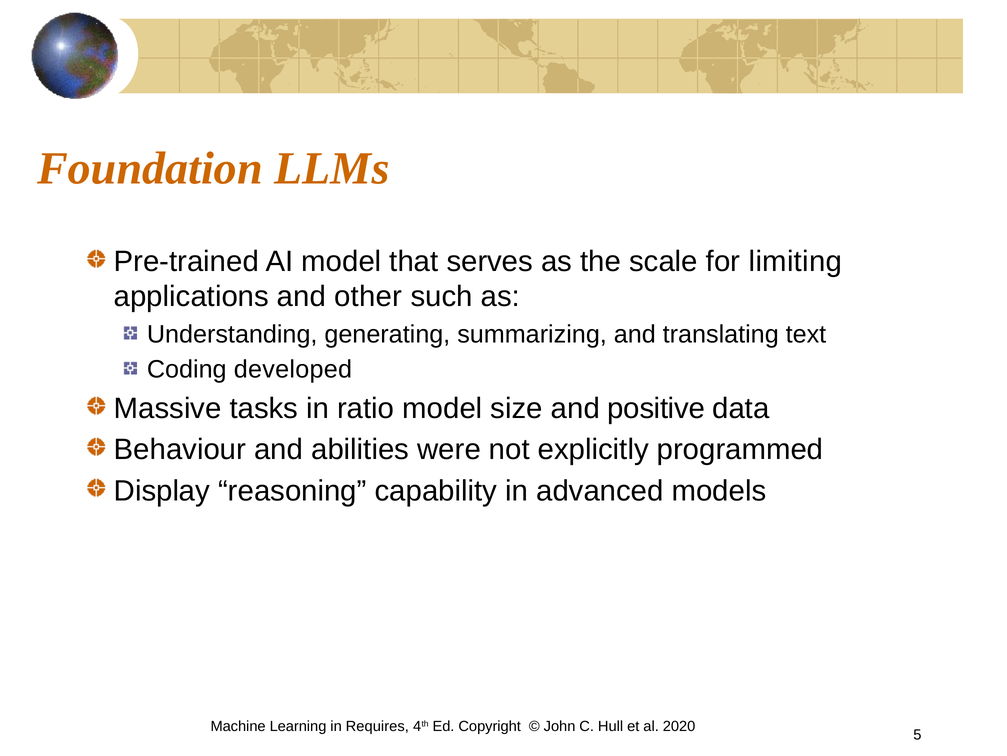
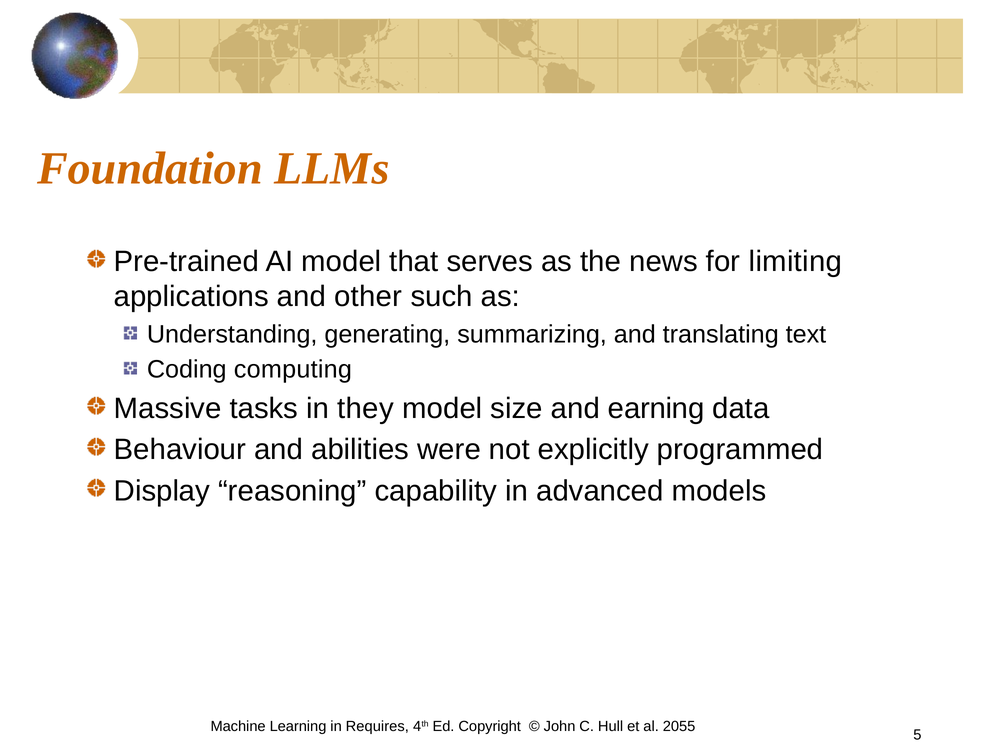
scale: scale -> news
developed: developed -> computing
ratio: ratio -> they
positive: positive -> earning
2020: 2020 -> 2055
